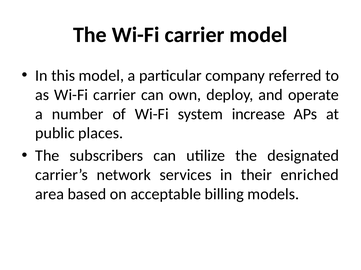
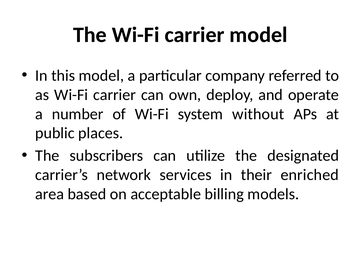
increase: increase -> without
